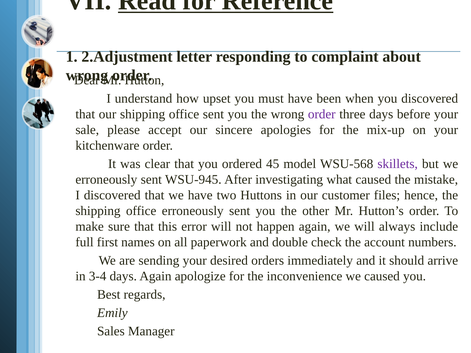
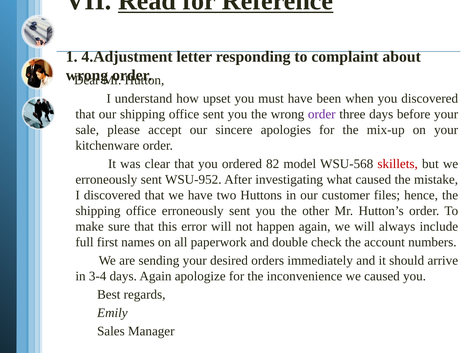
2.Adjustment: 2.Adjustment -> 4.Adjustment
45: 45 -> 82
skillets colour: purple -> red
WSU-945: WSU-945 -> WSU-952
